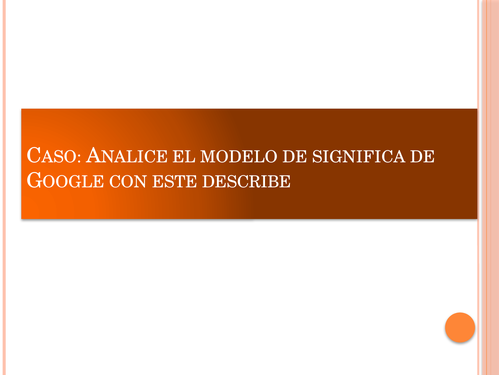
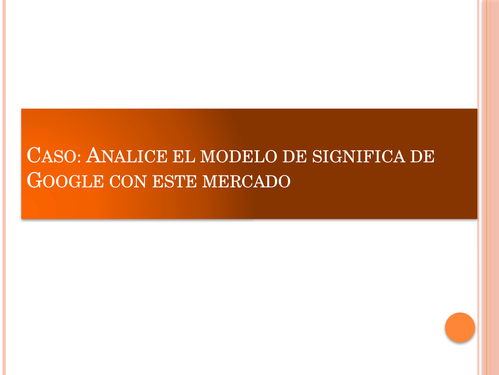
DESCRIBE: DESCRIBE -> MERCADO
